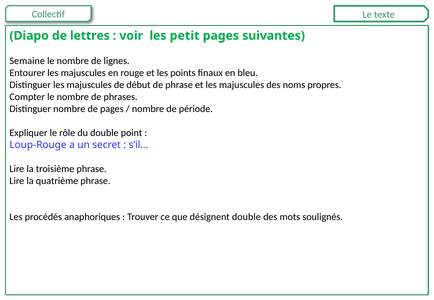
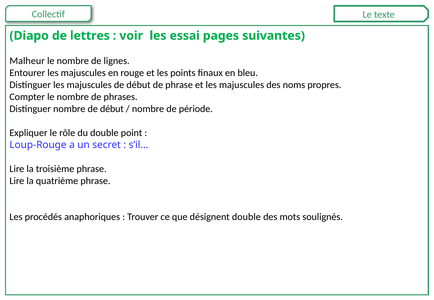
petit: petit -> essai
Semaine: Semaine -> Malheur
nombre de pages: pages -> début
